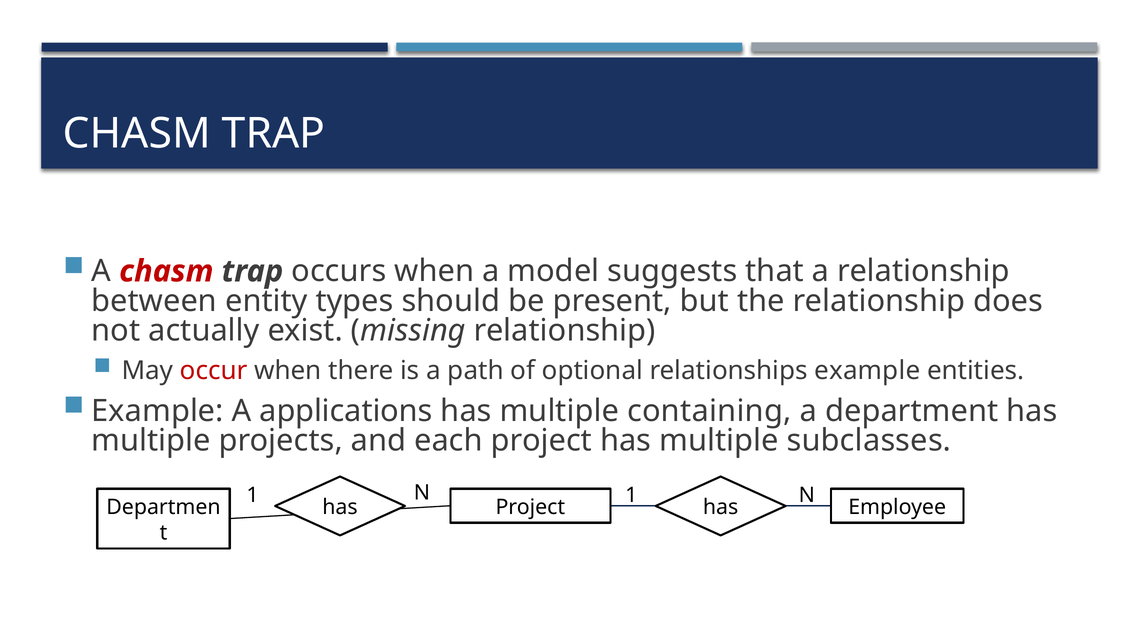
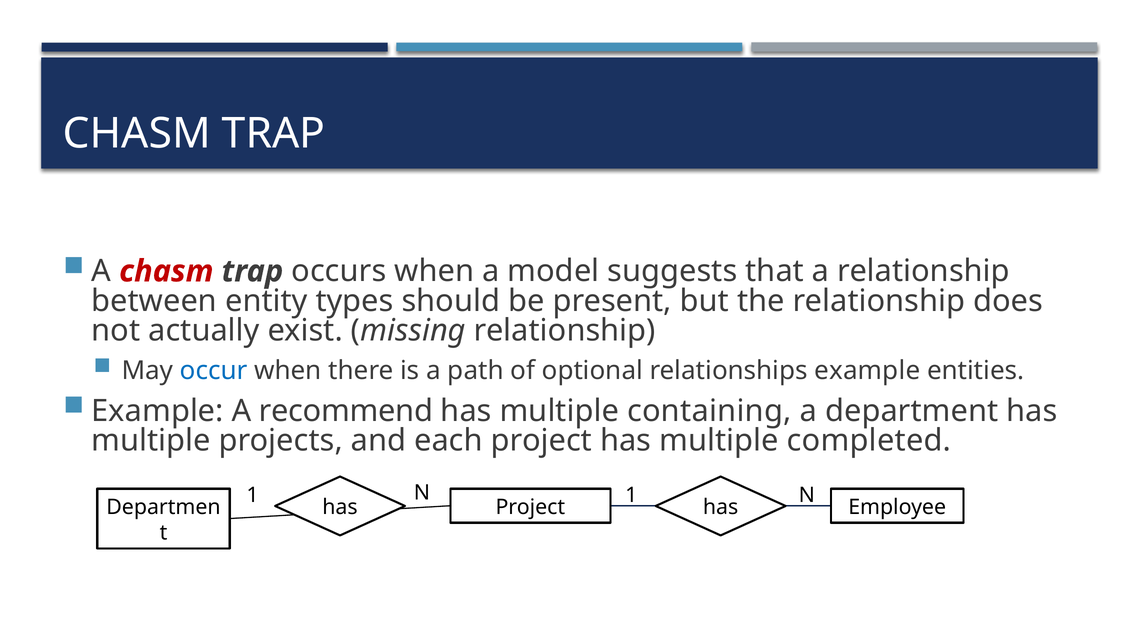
occur colour: red -> blue
applications: applications -> recommend
subclasses: subclasses -> completed
